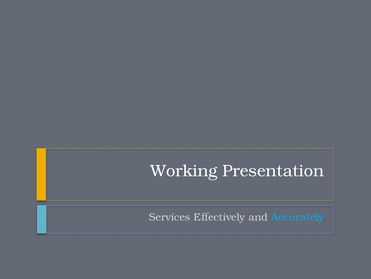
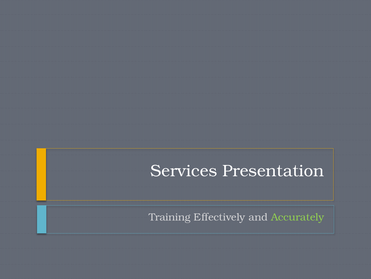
Working: Working -> Services
Services: Services -> Training
Accurately colour: light blue -> light green
